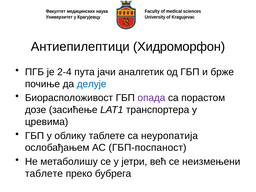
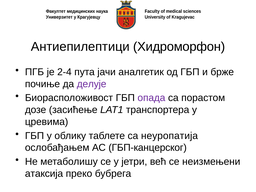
делује colour: blue -> purple
ГБП-поспаност: ГБП-поспаност -> ГБП-канцерског
таблете at (44, 174): таблете -> атаксија
